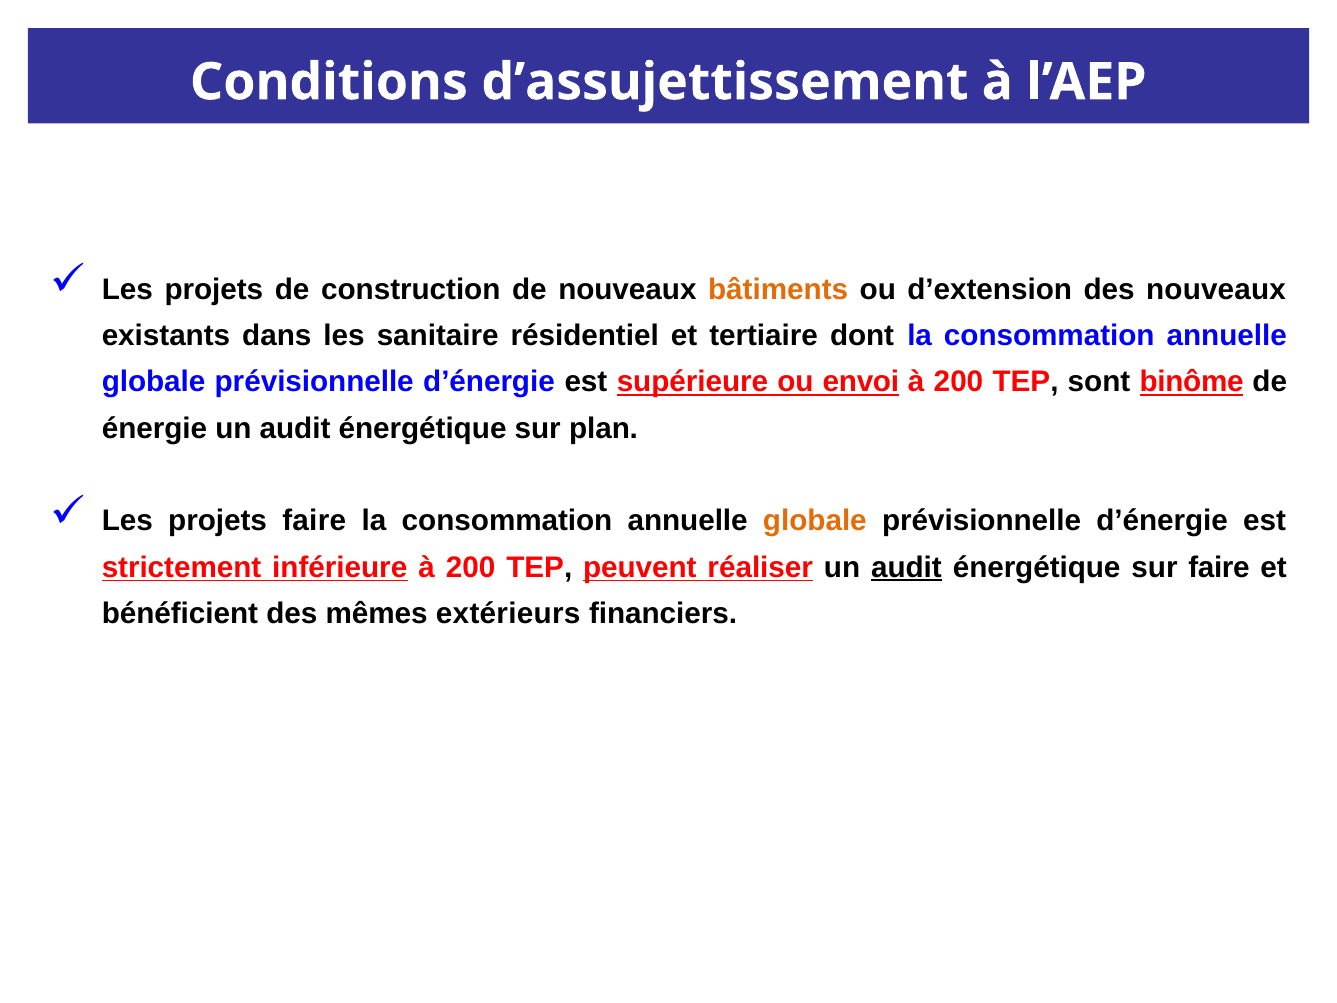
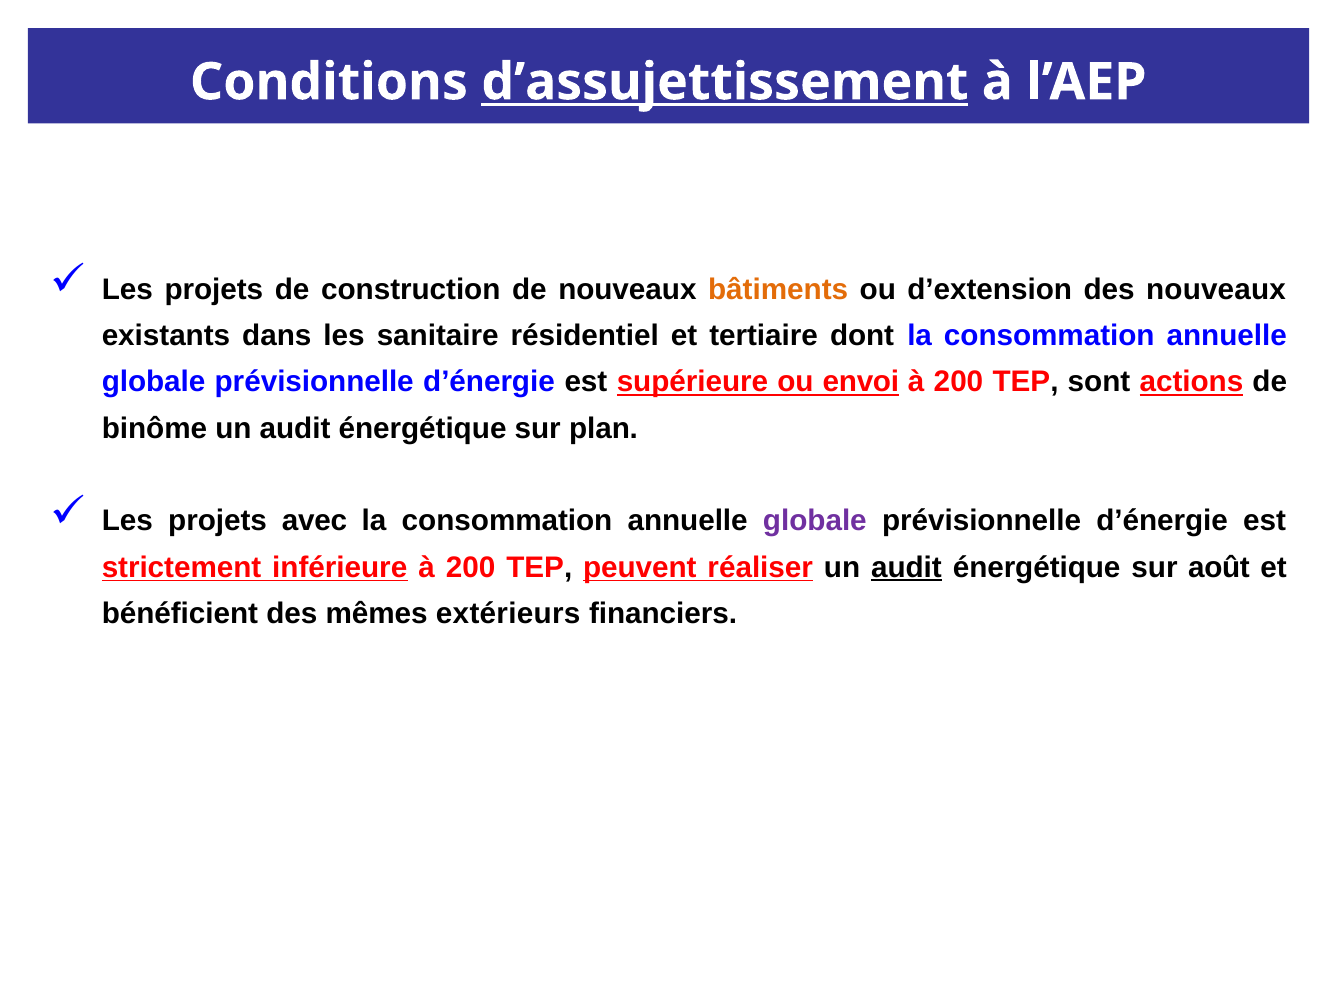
d’assujettissement underline: none -> present
binôme: binôme -> actions
énergie: énergie -> binôme
projets faire: faire -> avec
globale at (815, 521) colour: orange -> purple
sur faire: faire -> août
